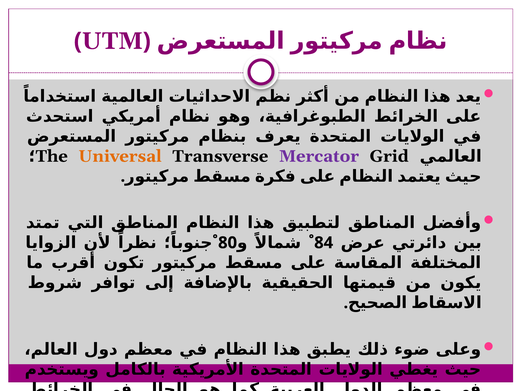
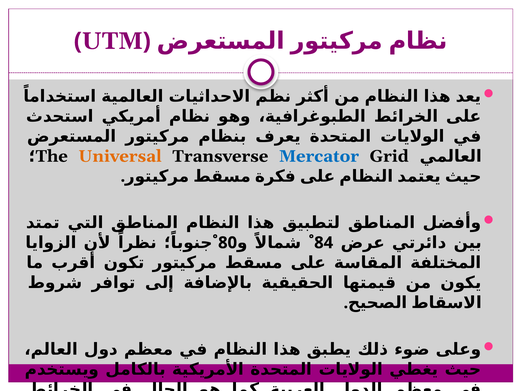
Mercator colour: purple -> blue
